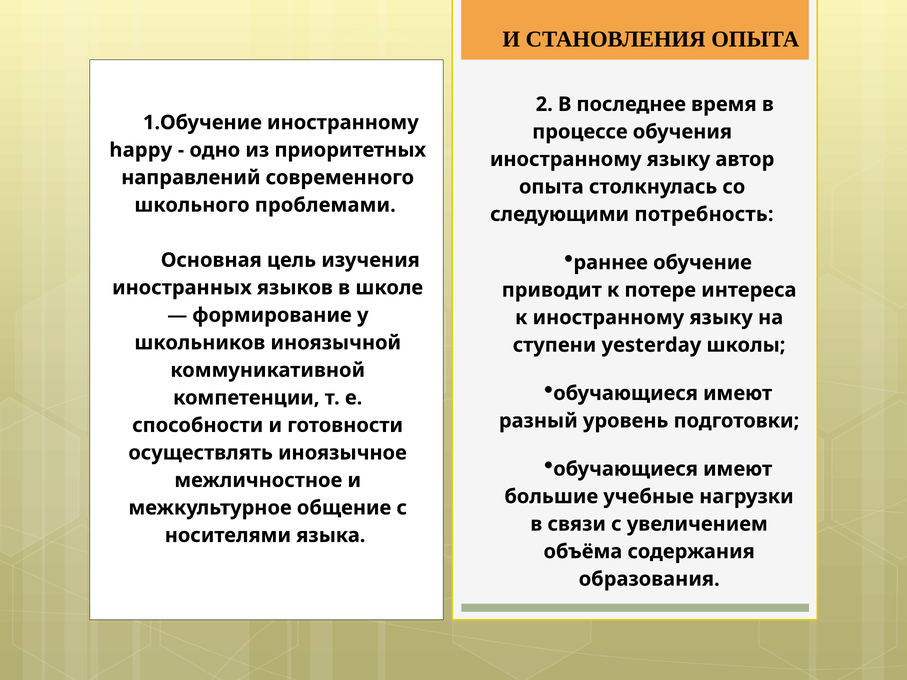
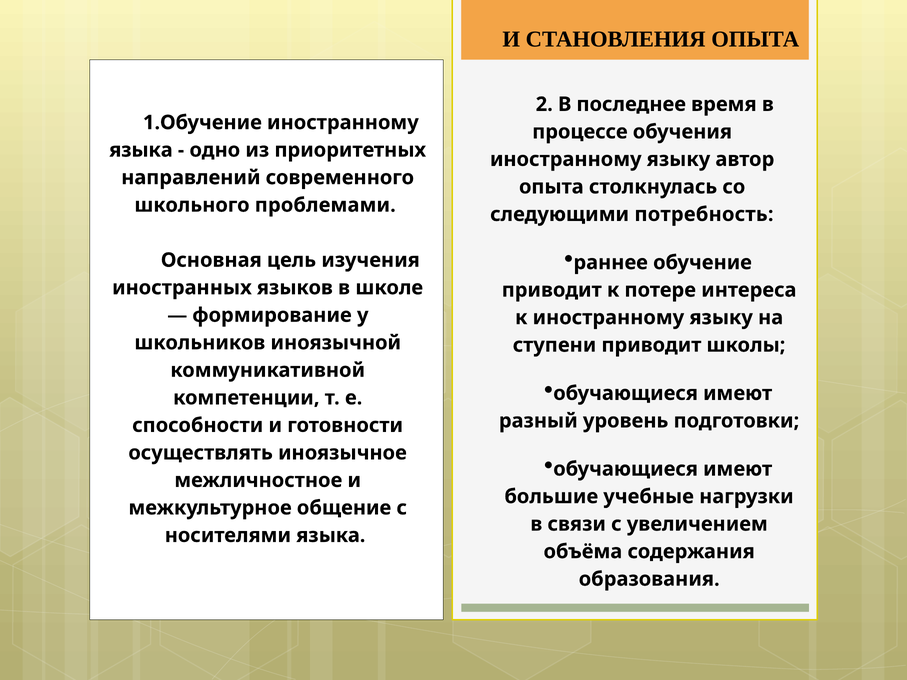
happy at (141, 150): happy -> языка
ступени yesterday: yesterday -> приводит
